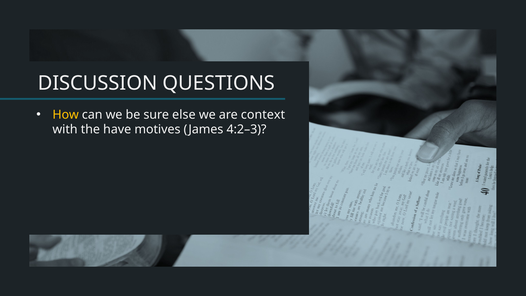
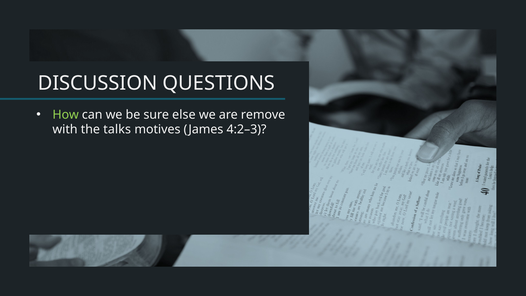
How colour: yellow -> light green
context: context -> remove
have: have -> talks
